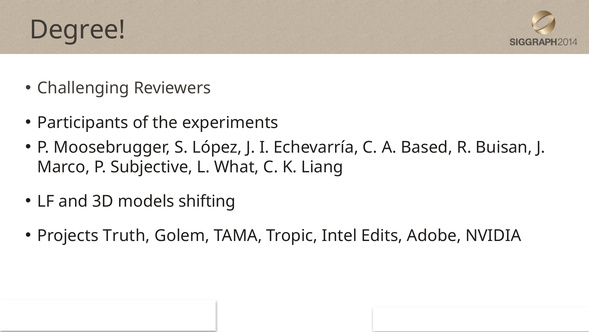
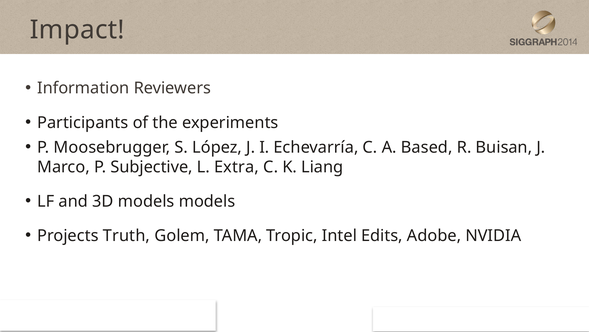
Degree: Degree -> Impact
Challenging: Challenging -> Information
What: What -> Extra
models shifting: shifting -> models
